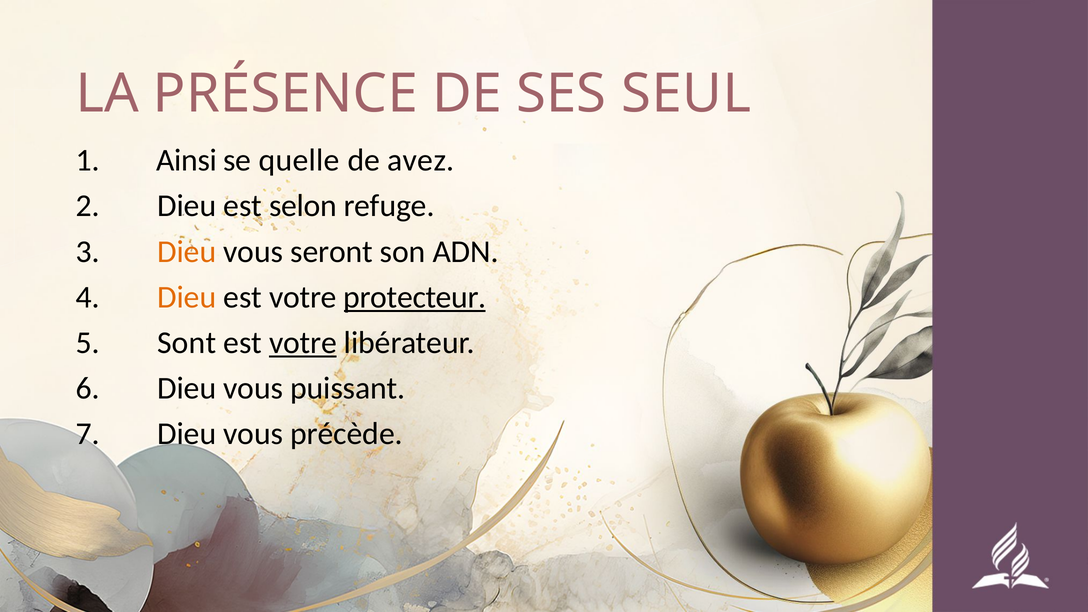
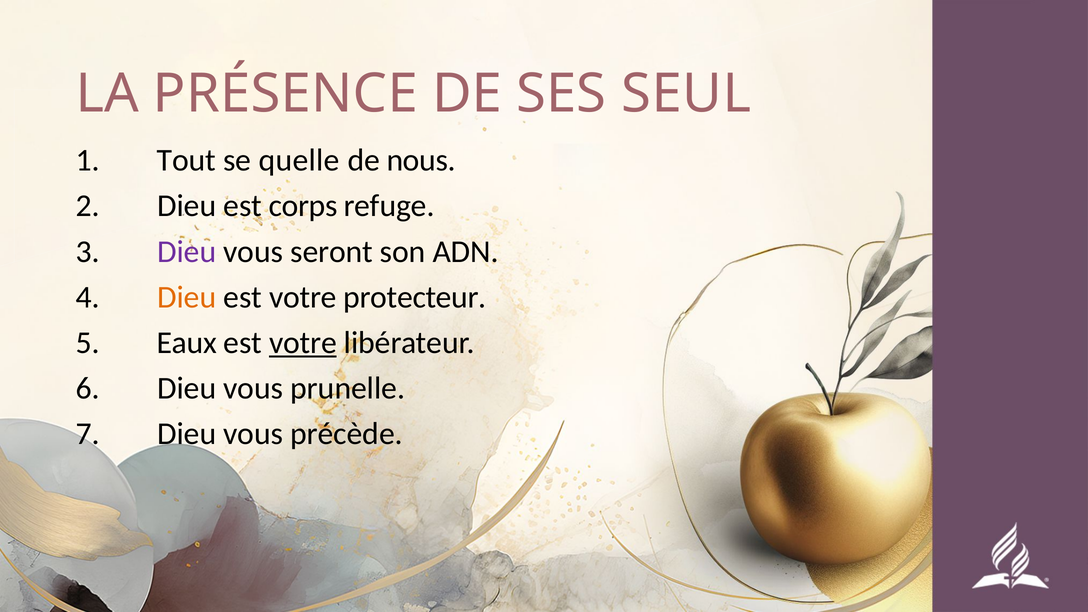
Ainsi: Ainsi -> Tout
avez: avez -> nous
selon: selon -> corps
Dieu at (187, 252) colour: orange -> purple
protecteur underline: present -> none
Sont: Sont -> Eaux
puissant: puissant -> prunelle
